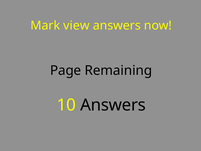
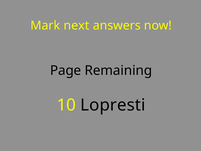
view: view -> next
10 Answers: Answers -> Lopresti
